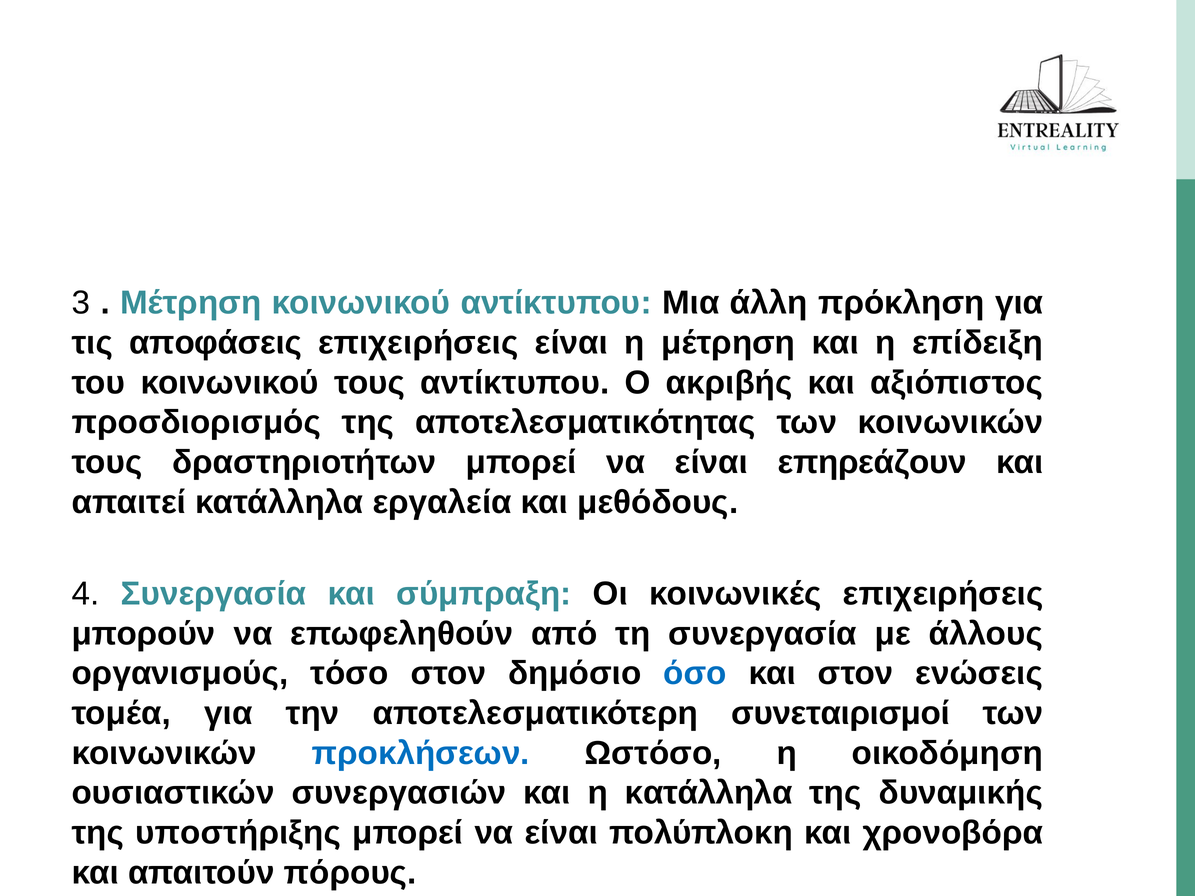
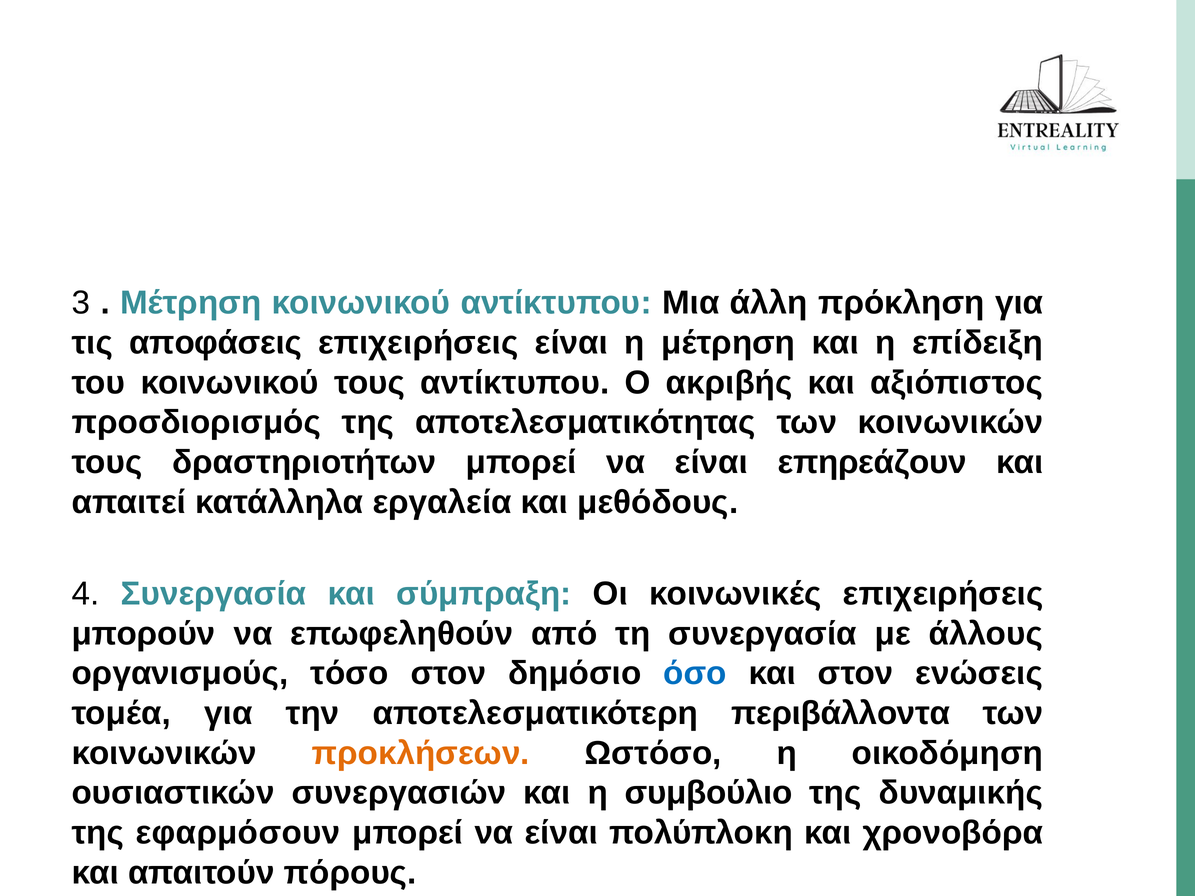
συνεταιρισμοί: συνεταιρισμοί -> περιβάλλοντα
προκλήσεων colour: blue -> orange
η κατάλληλα: κατάλληλα -> συμβούλιο
υποστήριξης: υποστήριξης -> εφαρμόσουν
